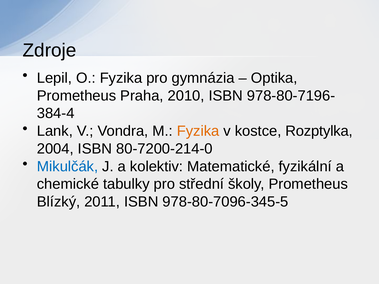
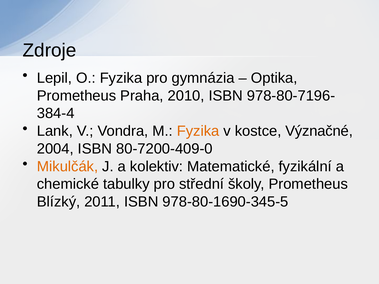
Rozptylka: Rozptylka -> Význačné
80-7200-214-0: 80-7200-214-0 -> 80-7200-409-0
Mikulčák colour: blue -> orange
978-80-7096-345-5: 978-80-7096-345-5 -> 978-80-1690-345-5
